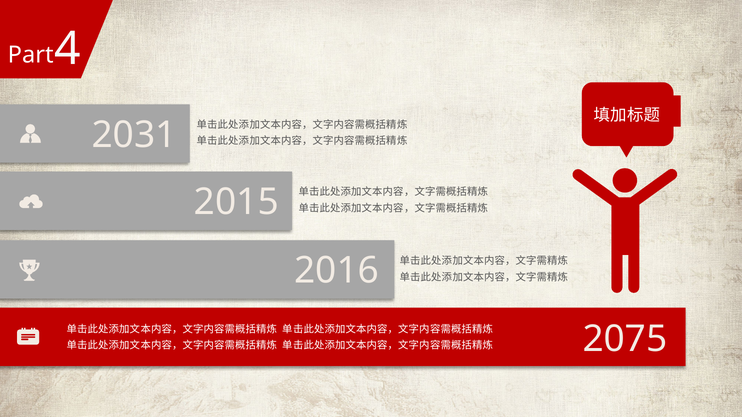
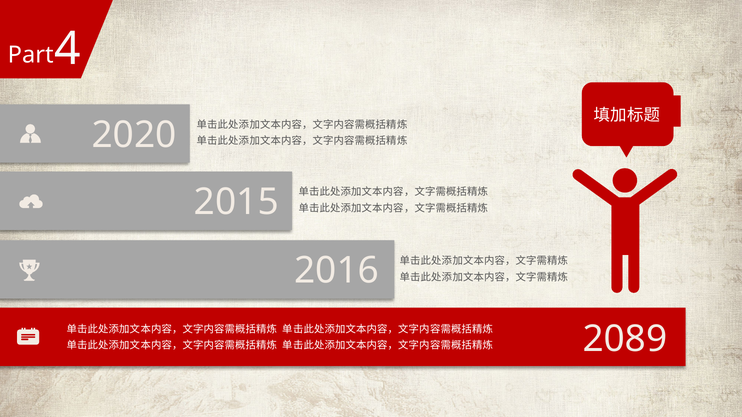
2031: 2031 -> 2020
2075: 2075 -> 2089
